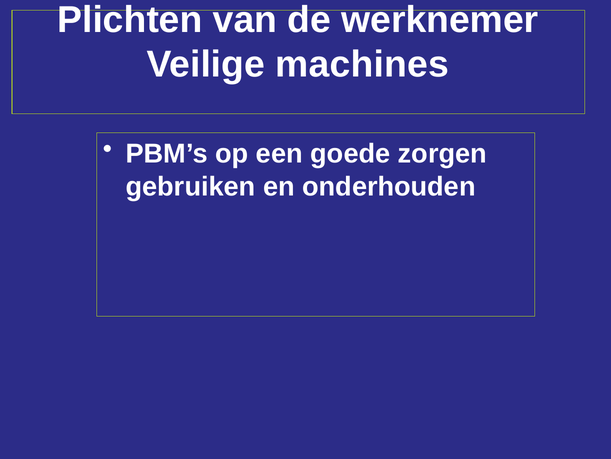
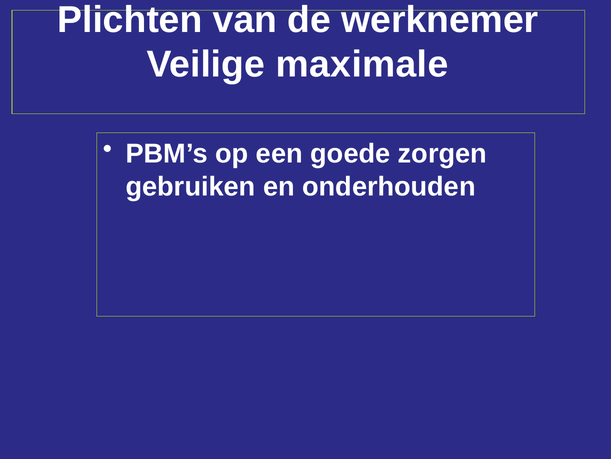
machines: machines -> maximale
